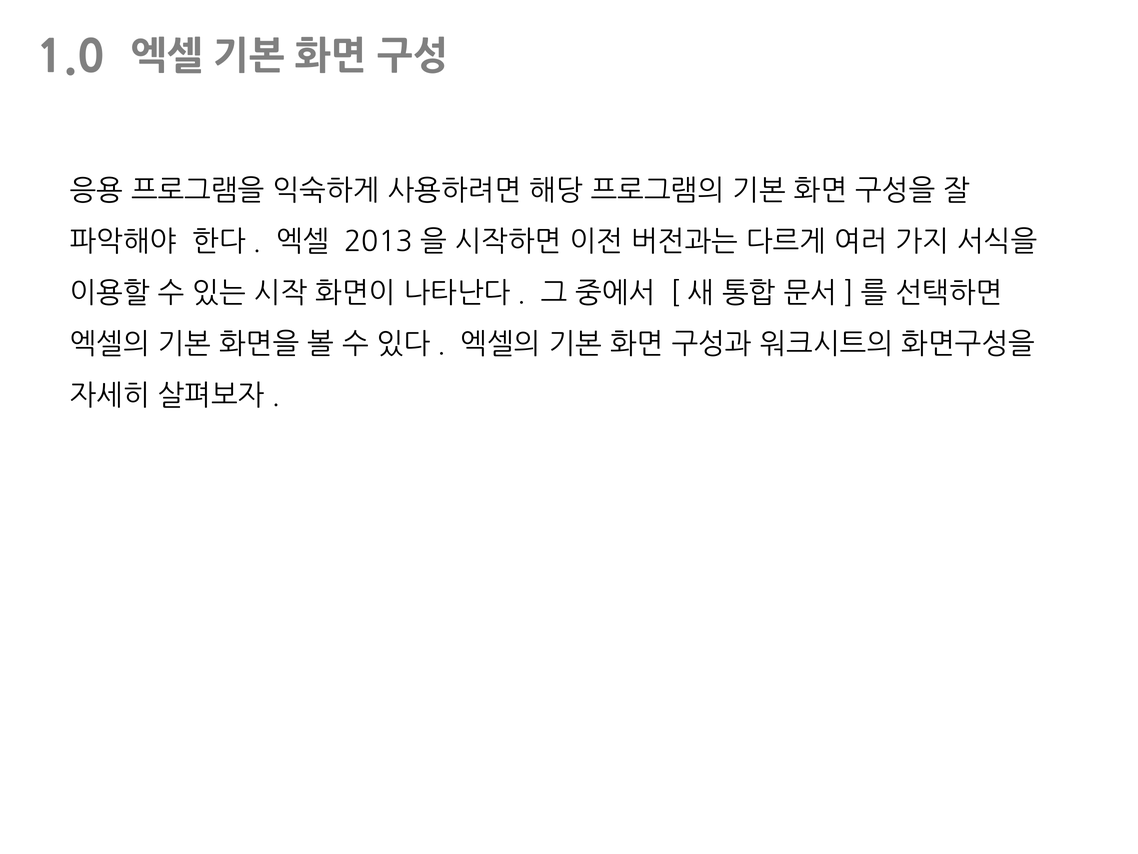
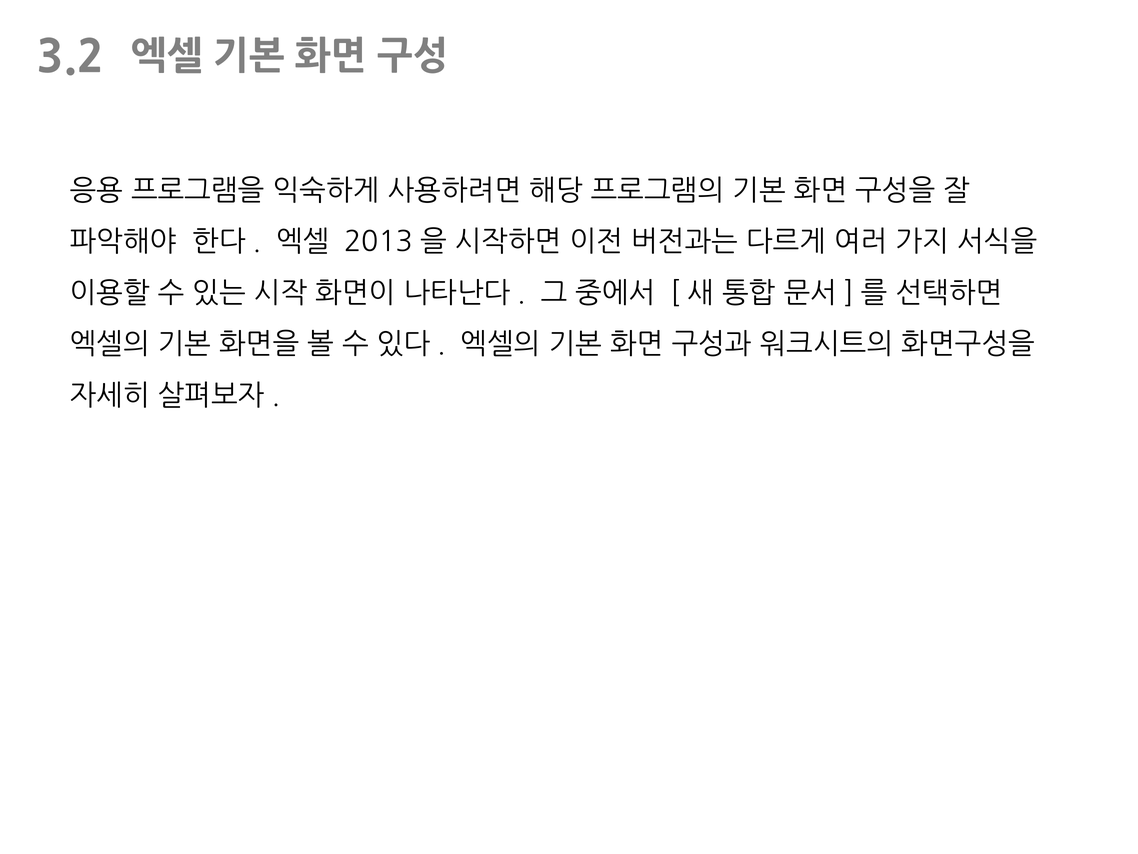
1.0: 1.0 -> 3.2
